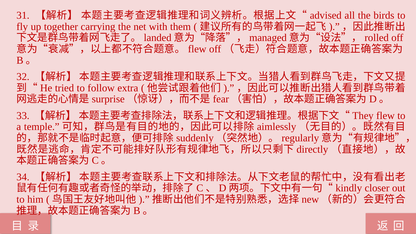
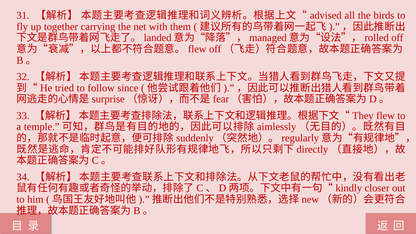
extra: extra -> since
